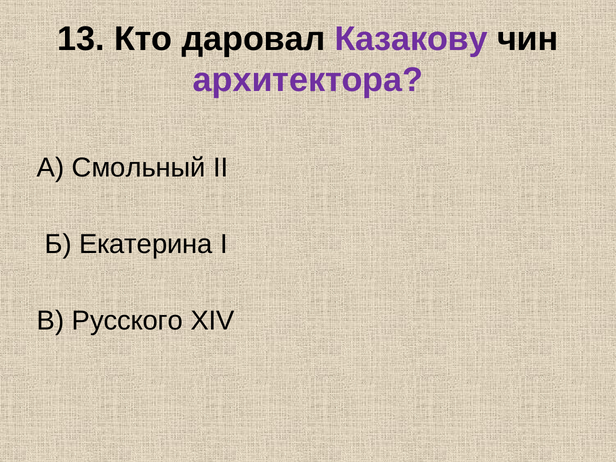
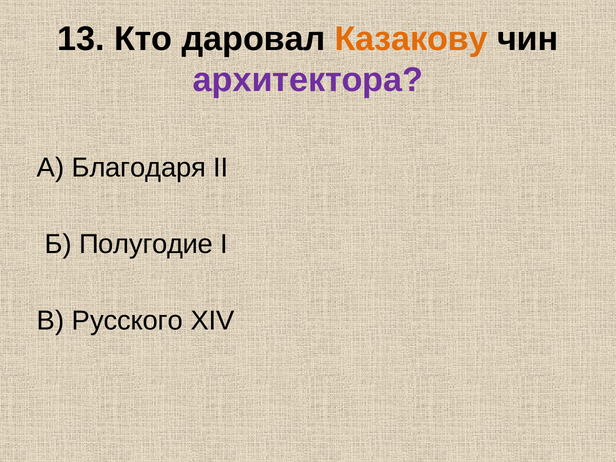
Казакову colour: purple -> orange
Смольный: Смольный -> Благодаря
Екатерина: Екатерина -> Полугодие
